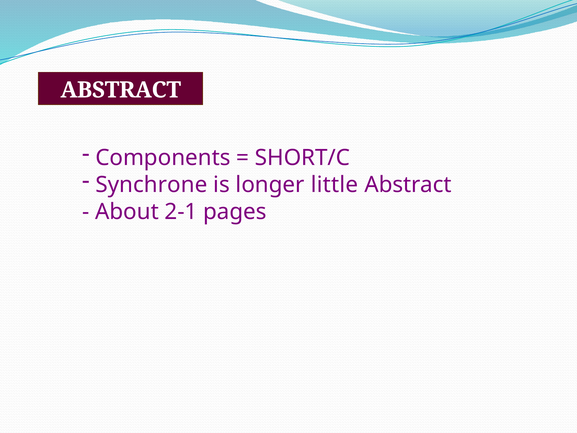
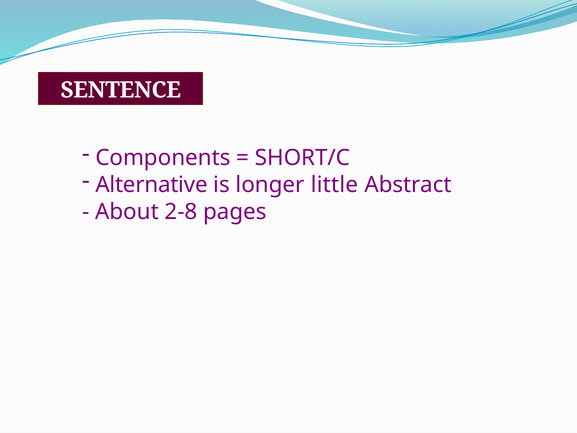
ABSTRACT at (121, 90): ABSTRACT -> SENTENCE
Synchrone: Synchrone -> Alternative
2-1: 2-1 -> 2-8
